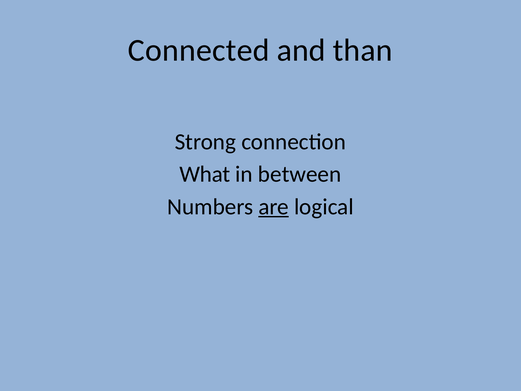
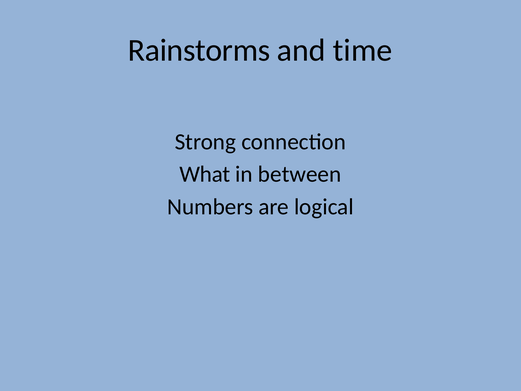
Connected: Connected -> Rainstorms
than: than -> time
are underline: present -> none
